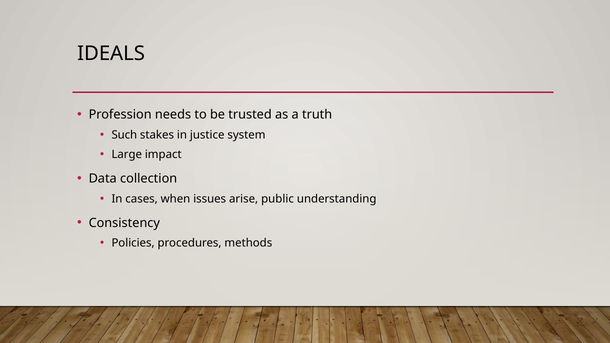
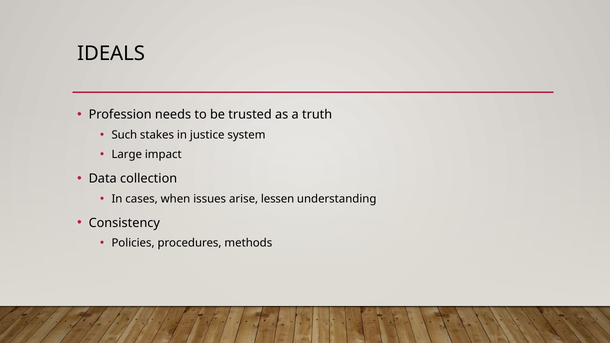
public: public -> lessen
